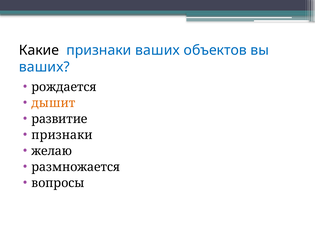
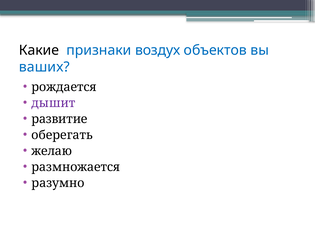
признаки ваших: ваших -> воздух
дышит colour: orange -> purple
признаки at (62, 135): признаки -> оберегать
вопросы: вопросы -> разумно
